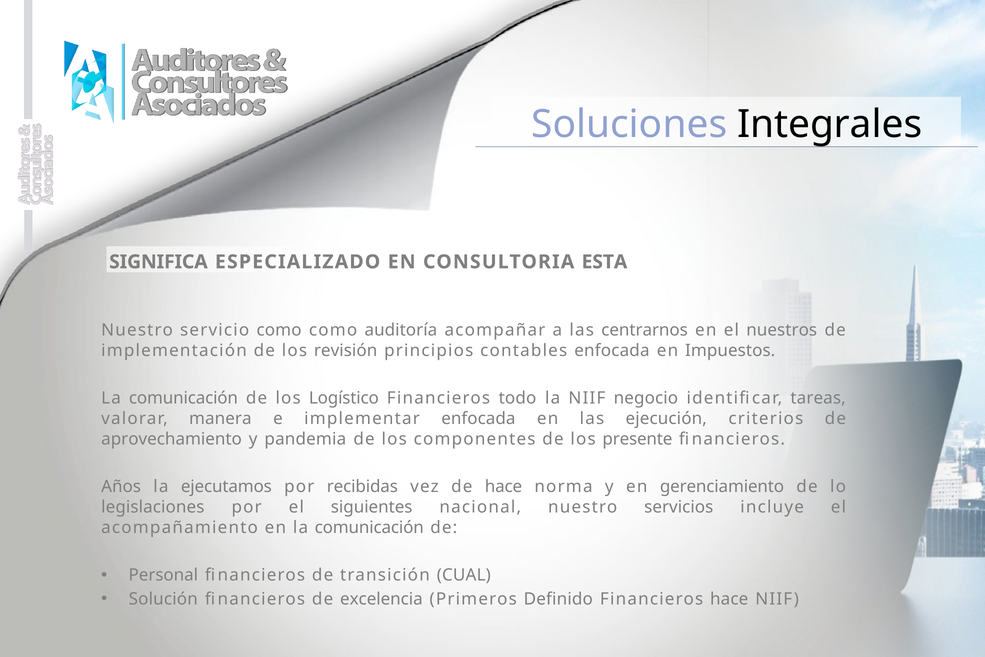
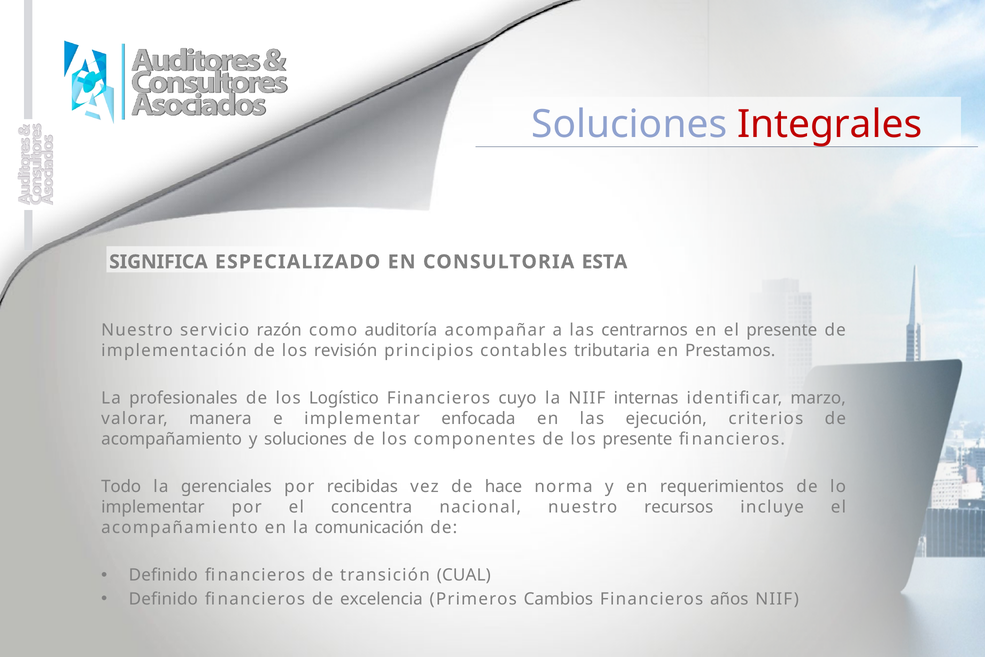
Integrales colour: black -> red
servicio como: como -> razón
el nuestros: nuestros -> presente
contables enfocada: enfocada -> tributaria
Impuestos: Impuestos -> Prestamos
comunicación at (183, 398): comunicación -> profesionales
todo: todo -> cuyo
negocio: negocio -> internas
tareas: tareas -> marzo
aprovechamiento at (172, 439): aprovechamiento -> acompañamiento
y pandemia: pandemia -> soluciones
Años: Años -> Todo
ejecutamos: ejecutamos -> gerenciales
gerenciamiento: gerenciamiento -> requerimientos
legislaciones at (153, 507): legislaciones -> implementar
siguientes: siguientes -> concentra
servicios: servicios -> recursos
Personal at (163, 575): Personal -> Definido
Solución at (163, 599): Solución -> Definido
Definido: Definido -> Cambios
Financieros hace: hace -> años
